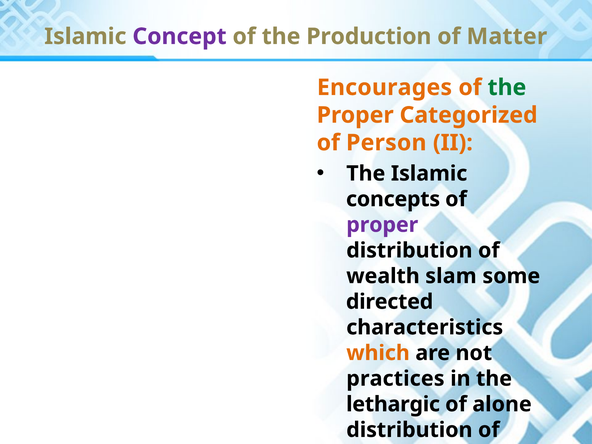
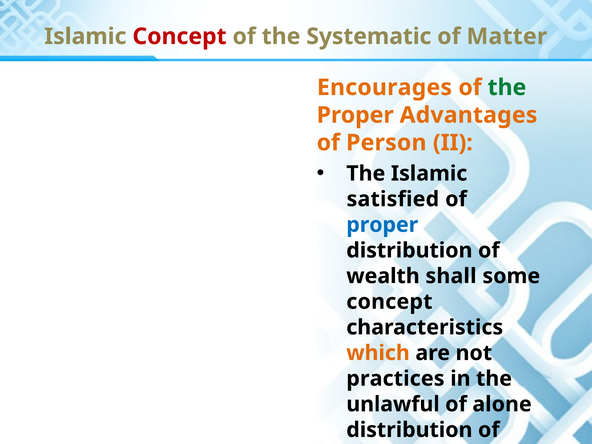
Concept at (180, 36) colour: purple -> red
Production: Production -> Systematic
Categorized: Categorized -> Advantages
concepts: concepts -> satisfied
proper at (382, 225) colour: purple -> blue
slam: slam -> shall
directed at (390, 302): directed -> concept
lethargic: lethargic -> unlawful
